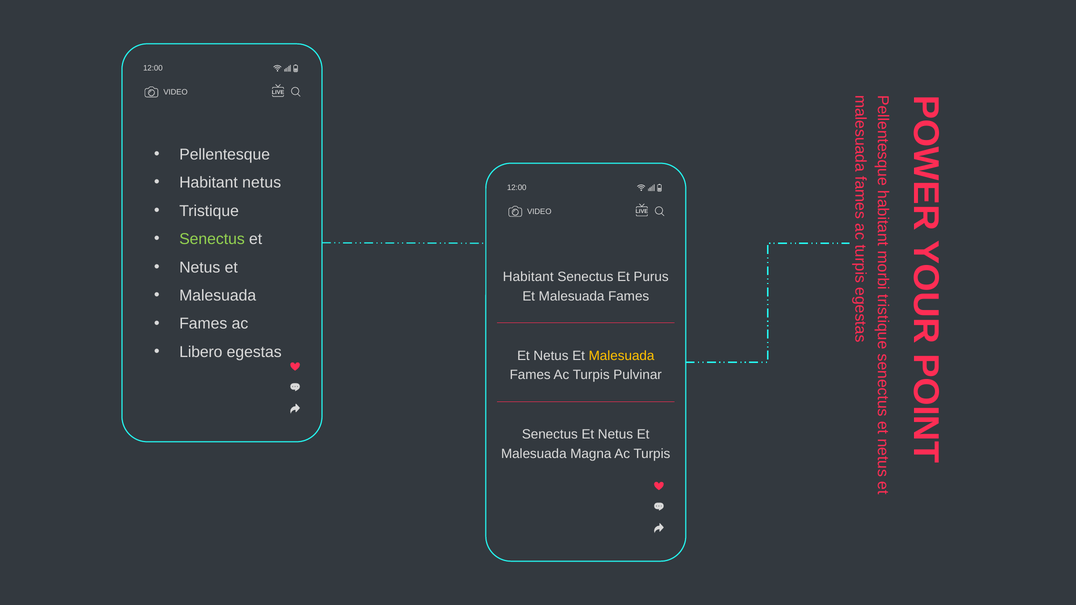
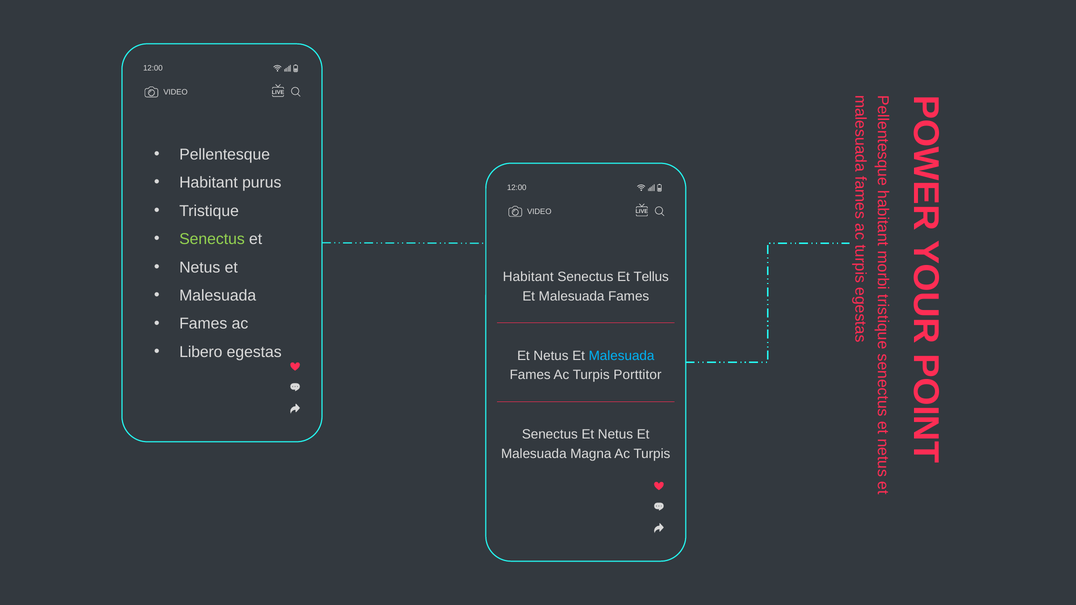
Habitant netus: netus -> purus
Purus: Purus -> Tellus
Malesuada at (622, 356) colour: yellow -> light blue
Pulvinar: Pulvinar -> Porttitor
